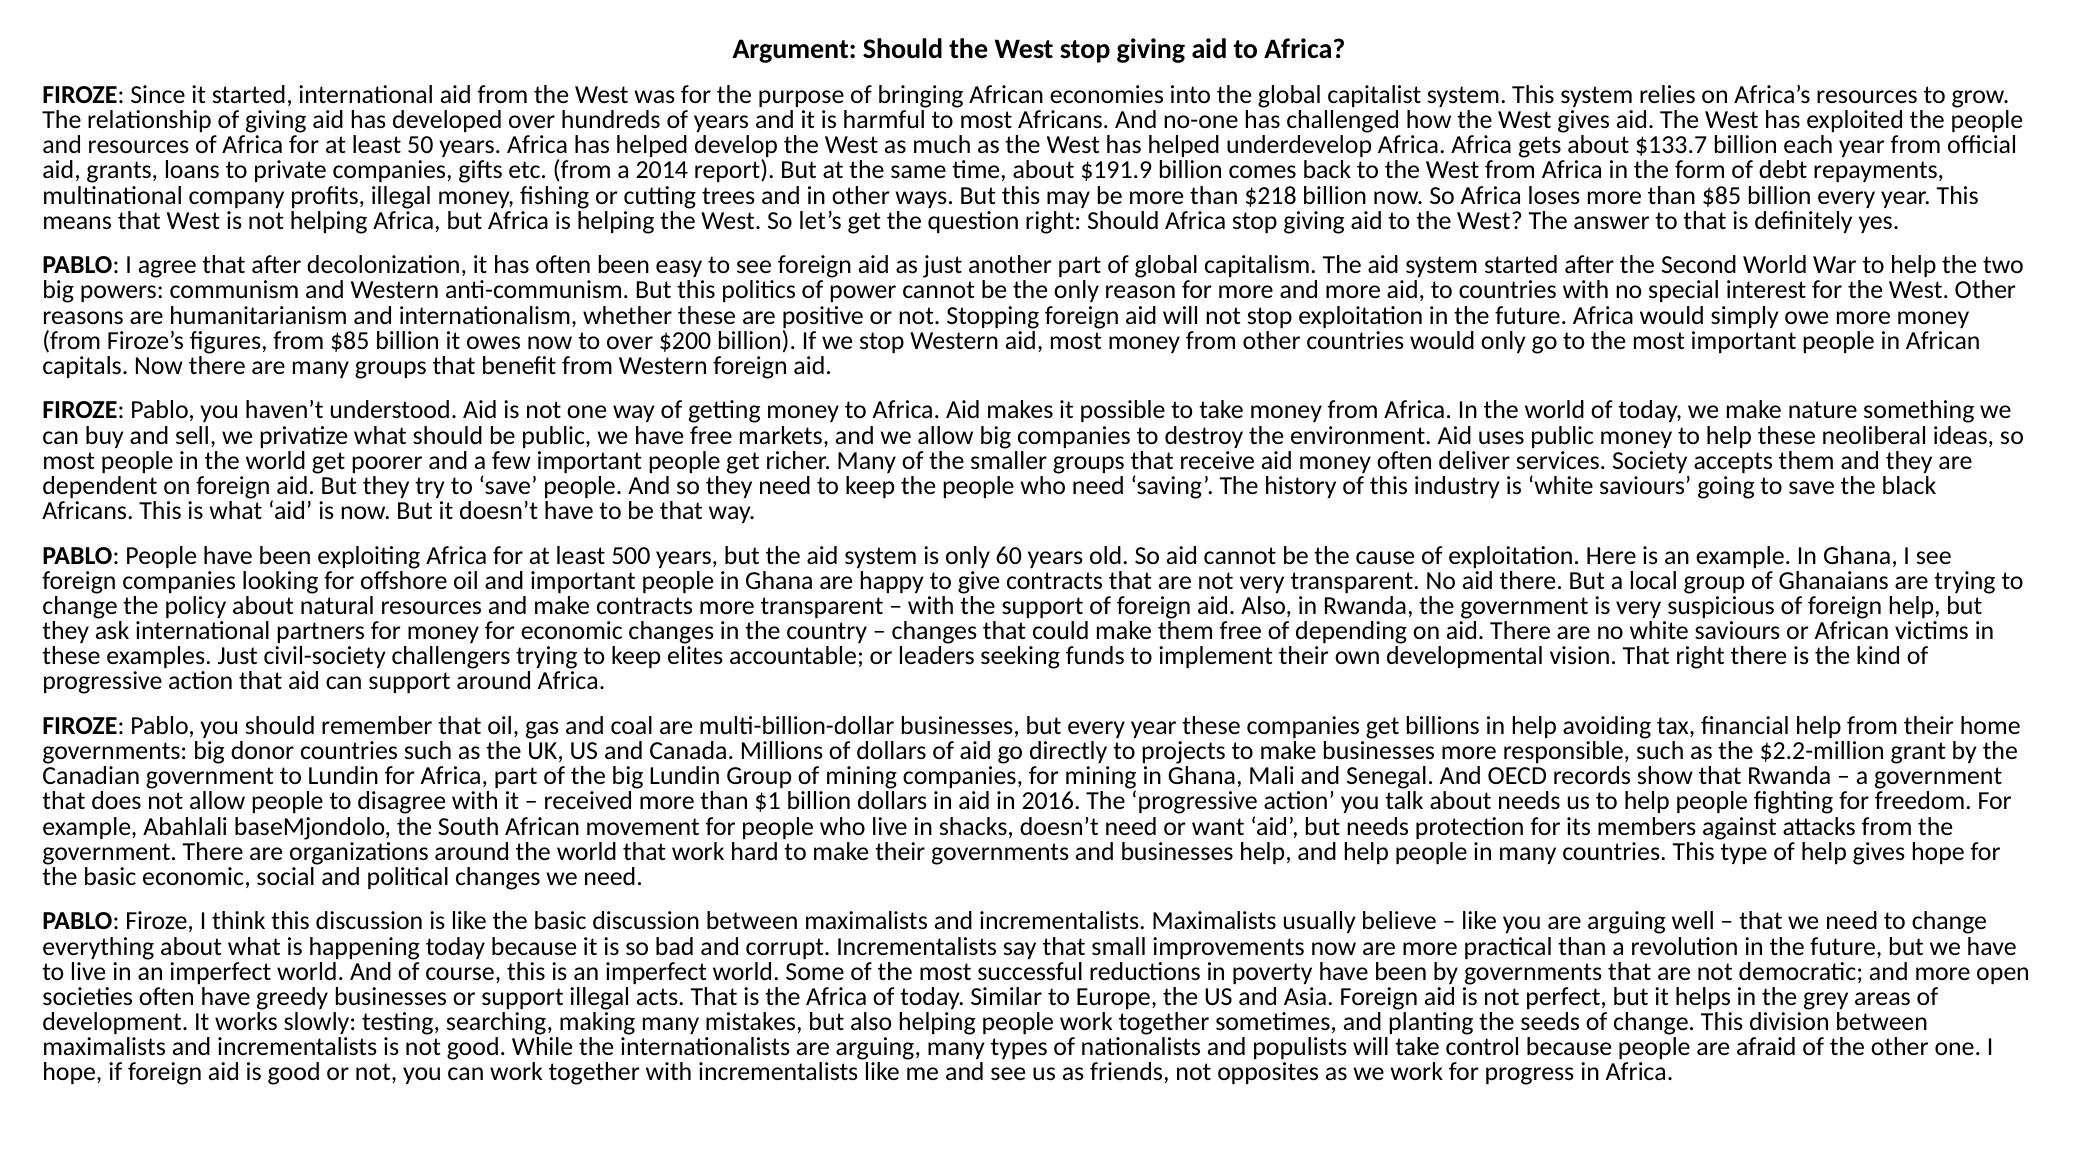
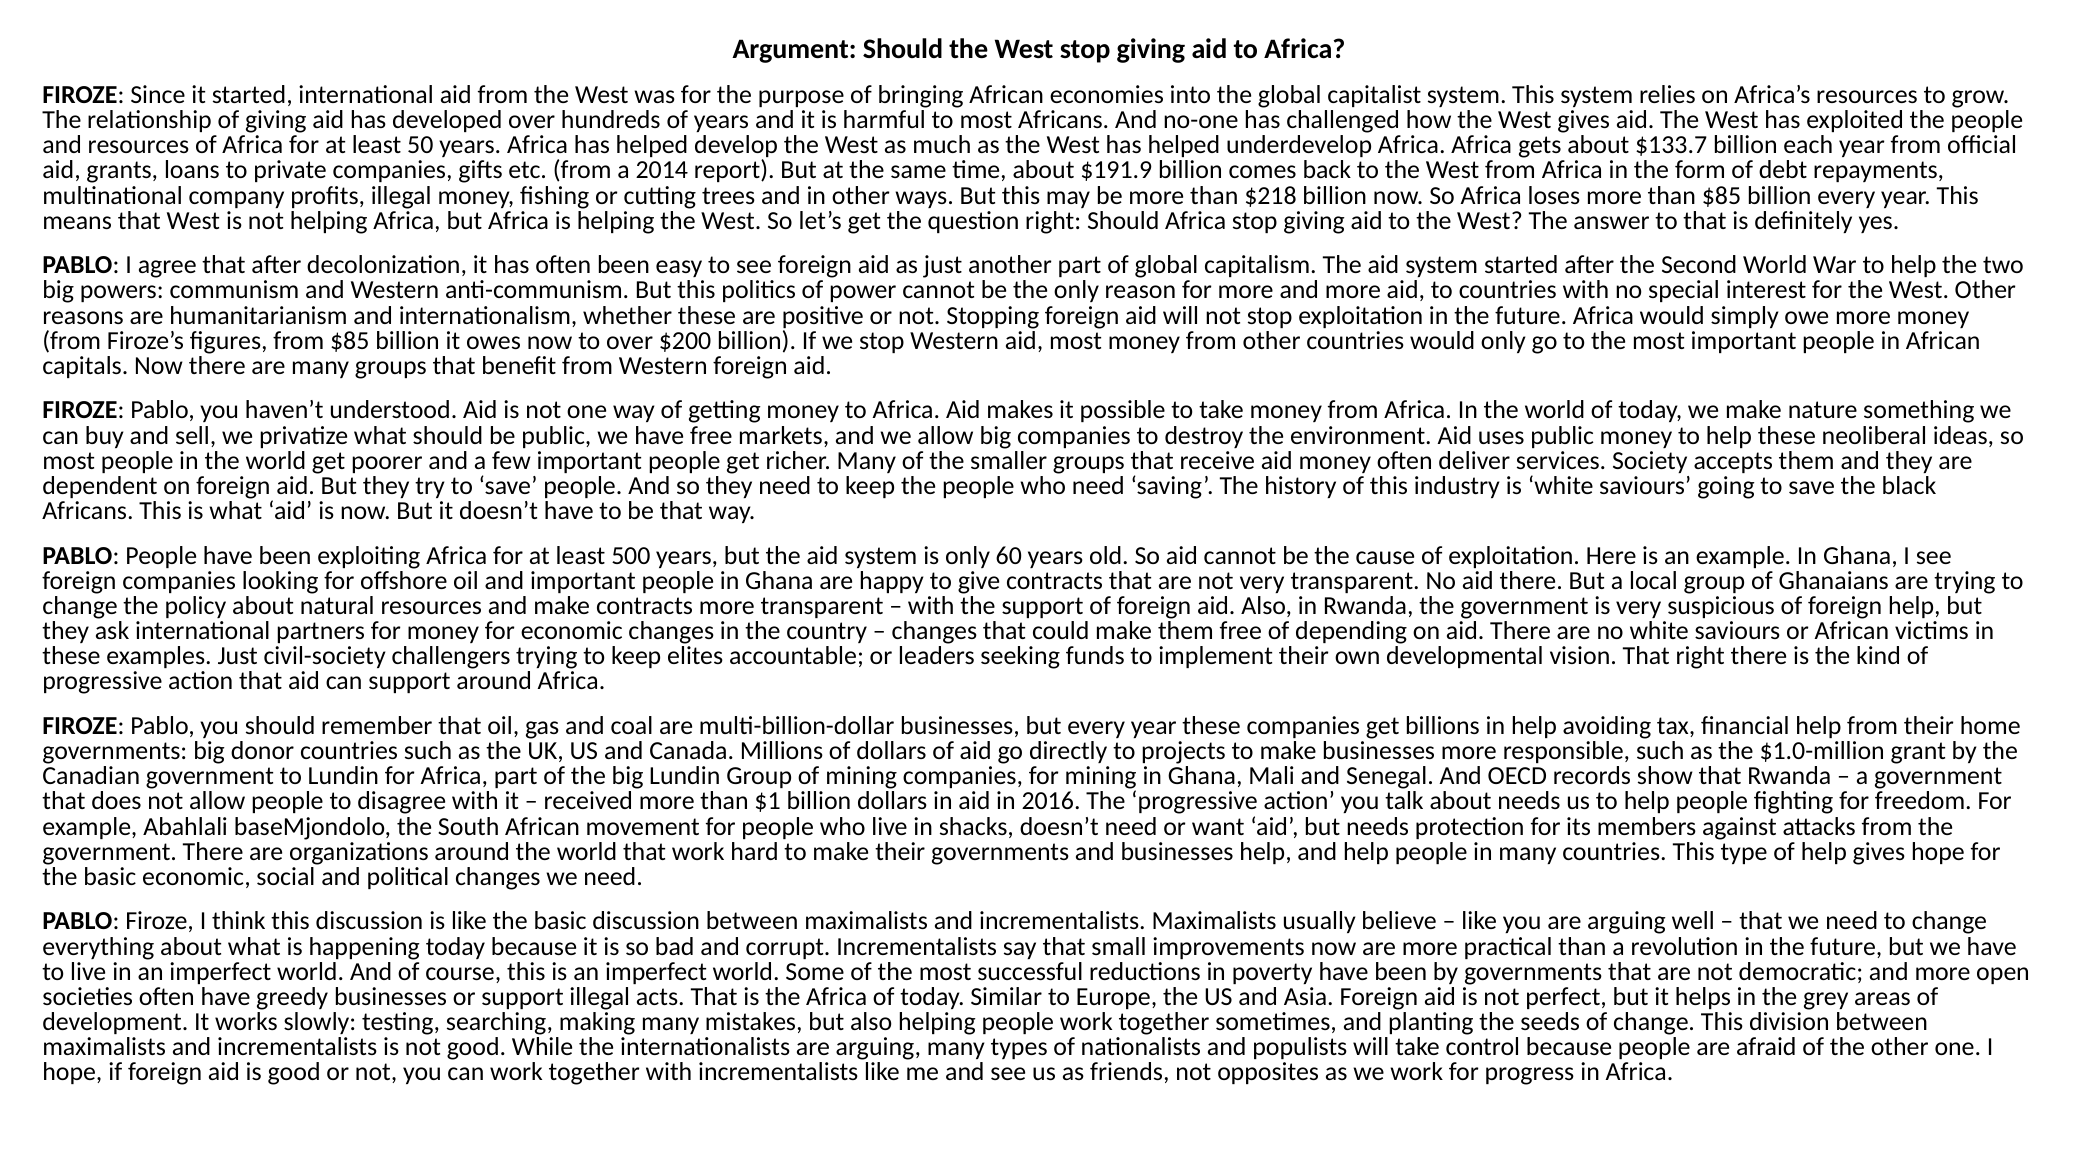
$2.2-million: $2.2-million -> $1.0-million
